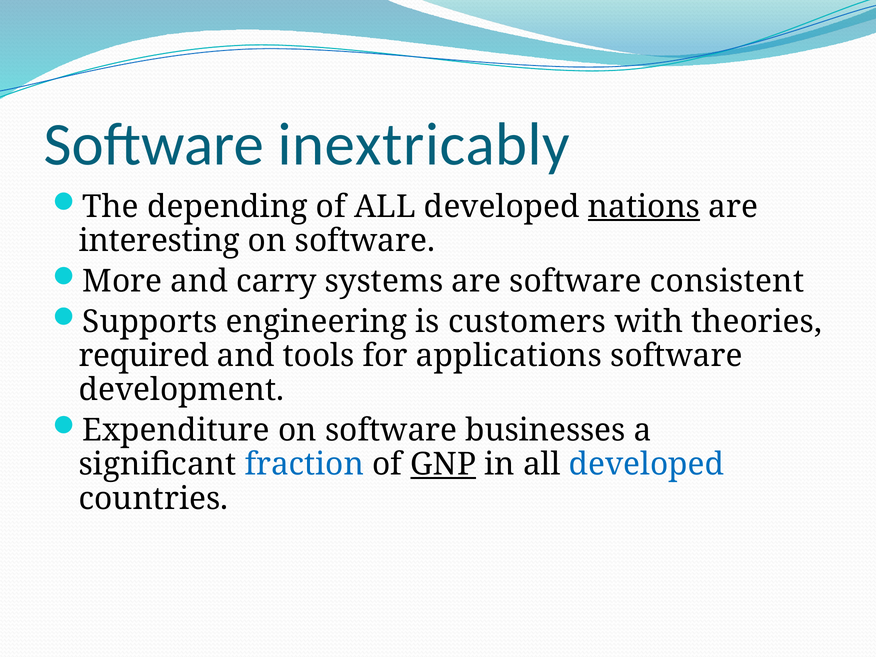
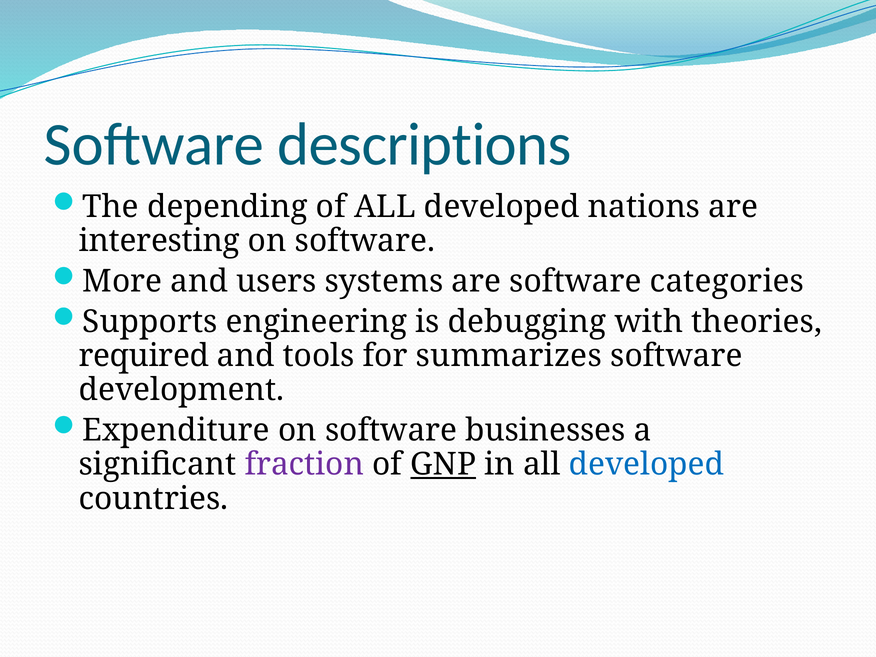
inextricably: inextricably -> descriptions
nations underline: present -> none
carry: carry -> users
consistent: consistent -> categories
customers: customers -> debugging
applications: applications -> summarizes
fraction colour: blue -> purple
